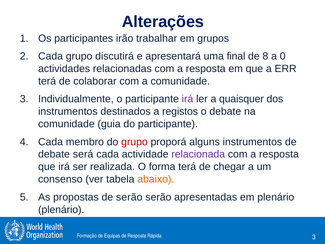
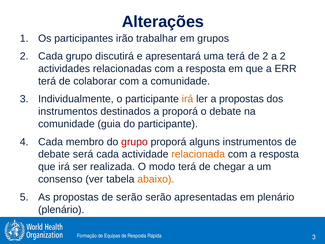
uma final: final -> terá
de 8: 8 -> 2
a 0: 0 -> 2
irá at (187, 99) colour: purple -> orange
a quaisquer: quaisquer -> propostas
a registos: registos -> proporá
relacionada colour: purple -> orange
forma: forma -> modo
